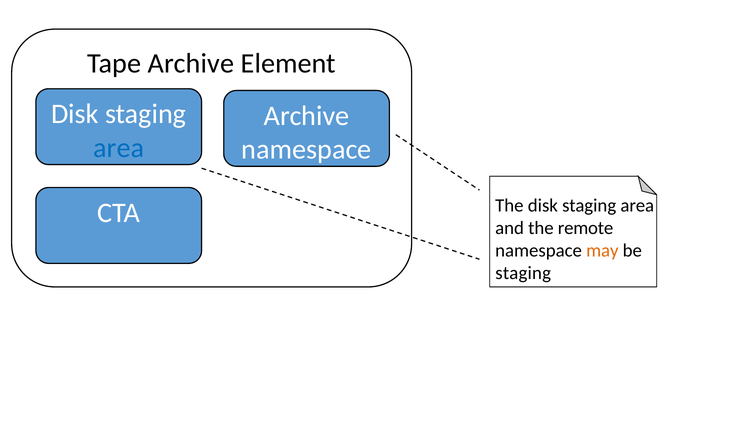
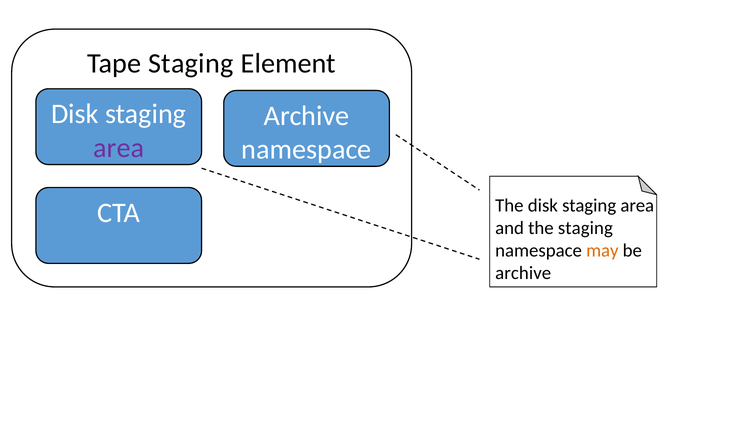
Tape Archive: Archive -> Staging
area at (119, 148) colour: blue -> purple
the remote: remote -> staging
staging at (523, 273): staging -> archive
